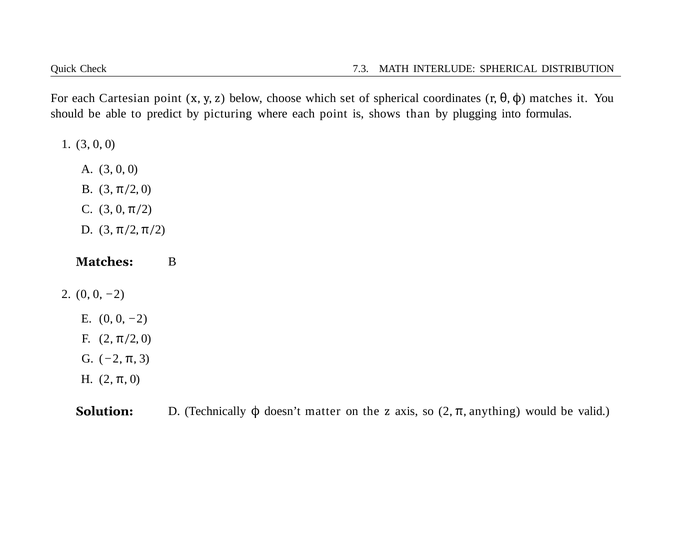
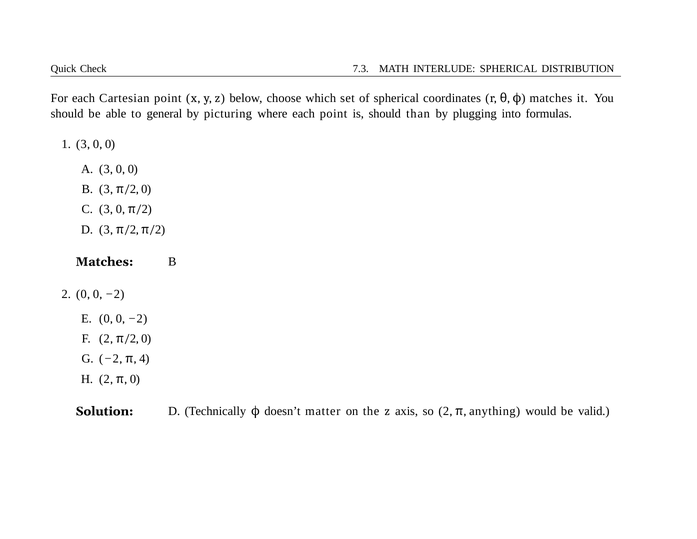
predict: predict -> general
is shows: shows -> should
π 3: 3 -> 4
